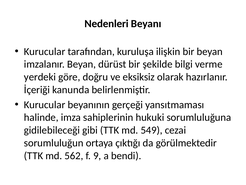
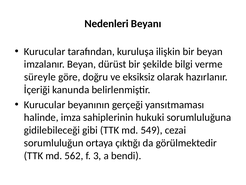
yerdeki: yerdeki -> süreyle
9: 9 -> 3
